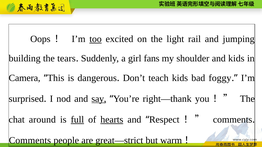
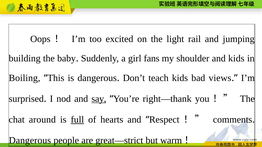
too underline: present -> none
tears: tears -> baby
Camera: Camera -> Boiling
foggy: foggy -> views
hearts underline: present -> none
Comments at (30, 141): Comments -> Dangerous
